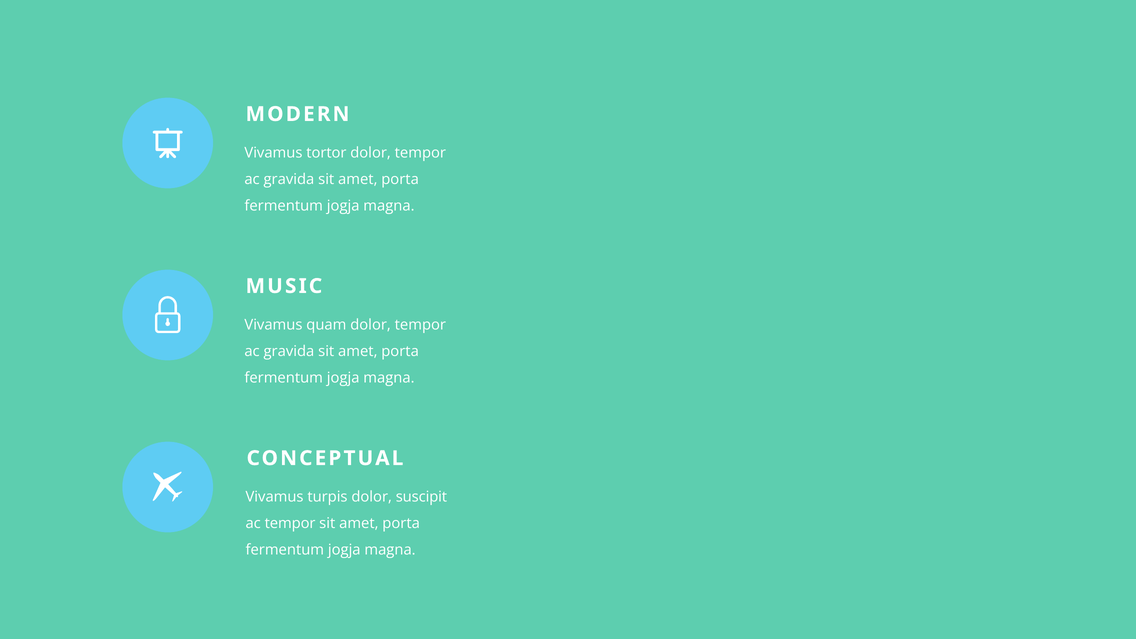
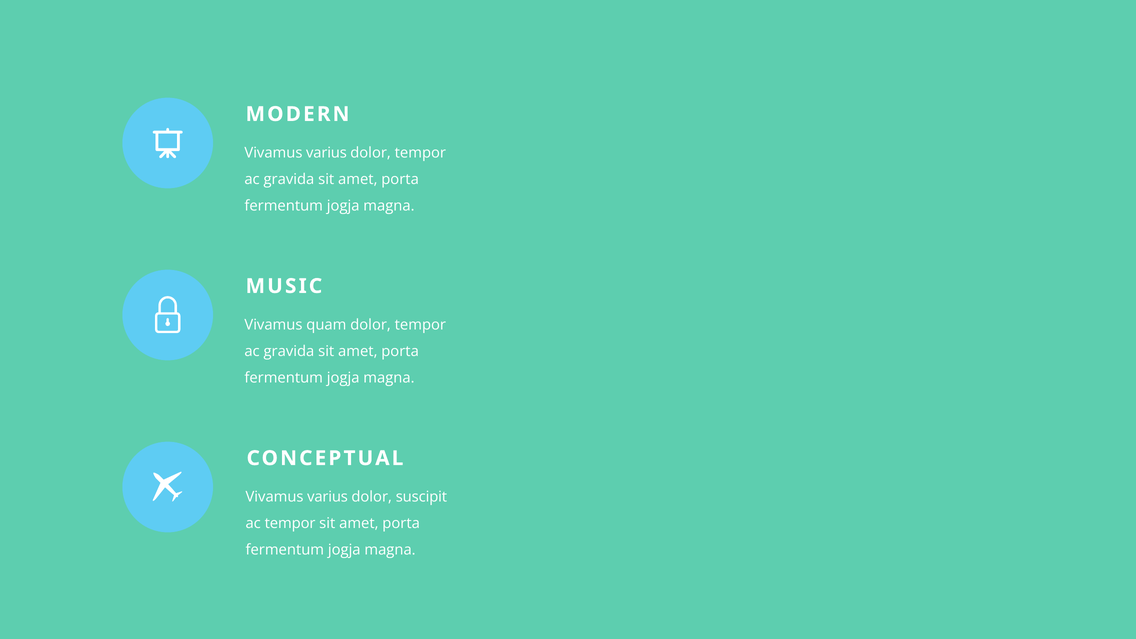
tortor at (326, 153): tortor -> varius
turpis at (327, 497): turpis -> varius
